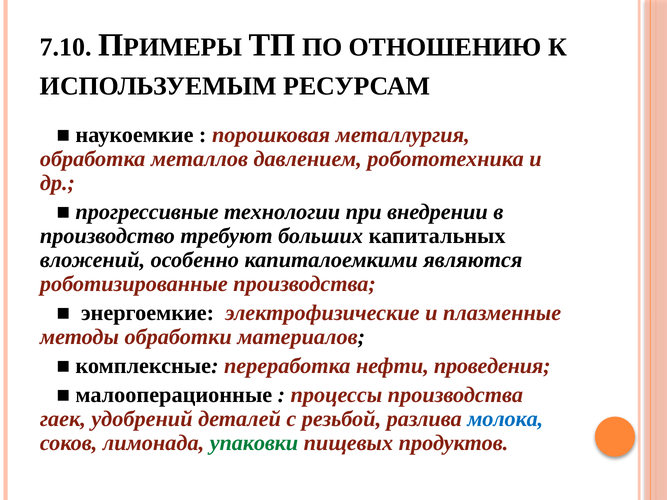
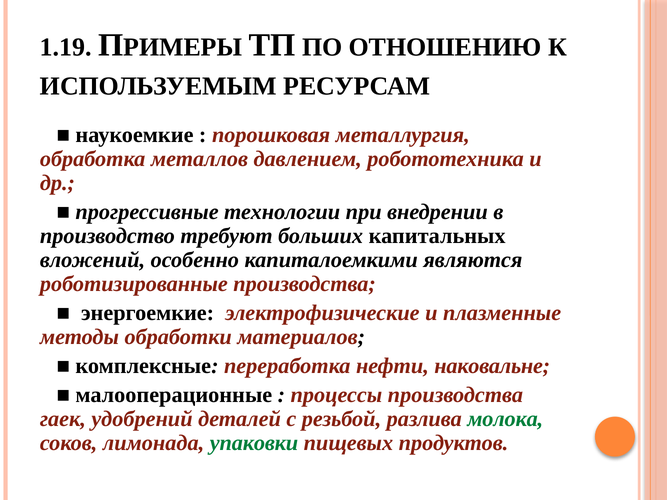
7.10: 7.10 -> 1.19
проведения: проведения -> наковальне
молока colour: blue -> green
